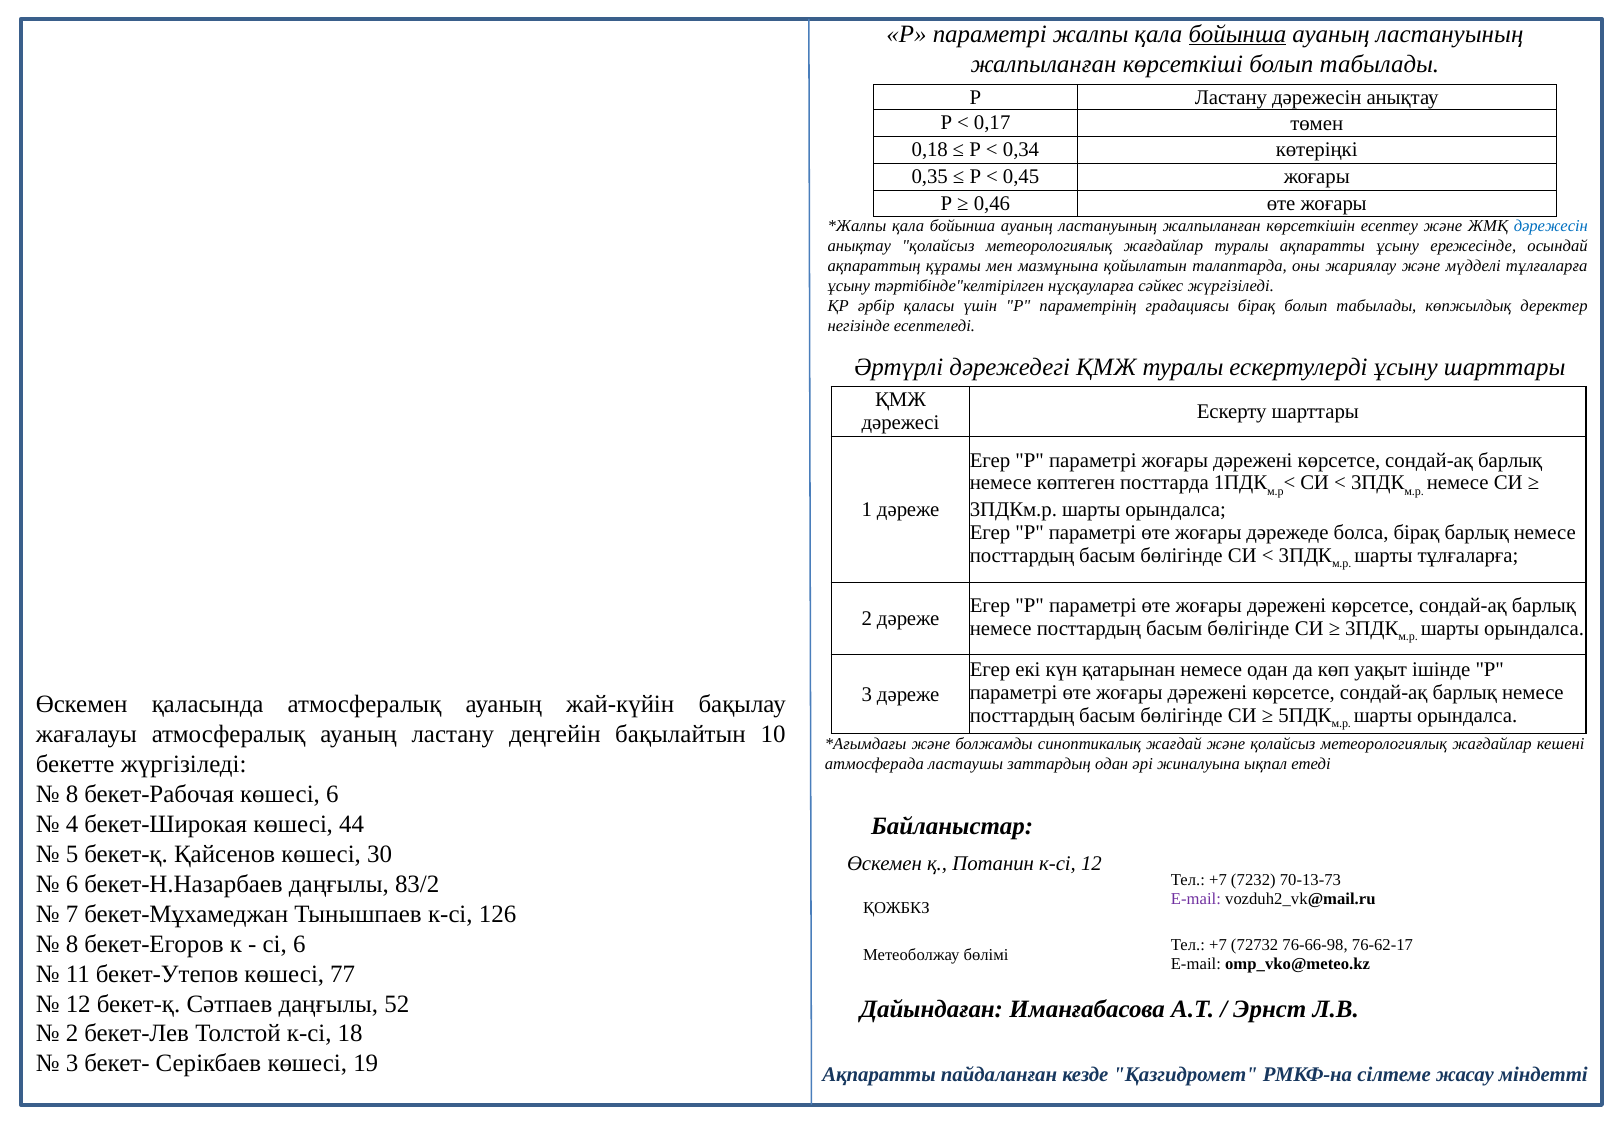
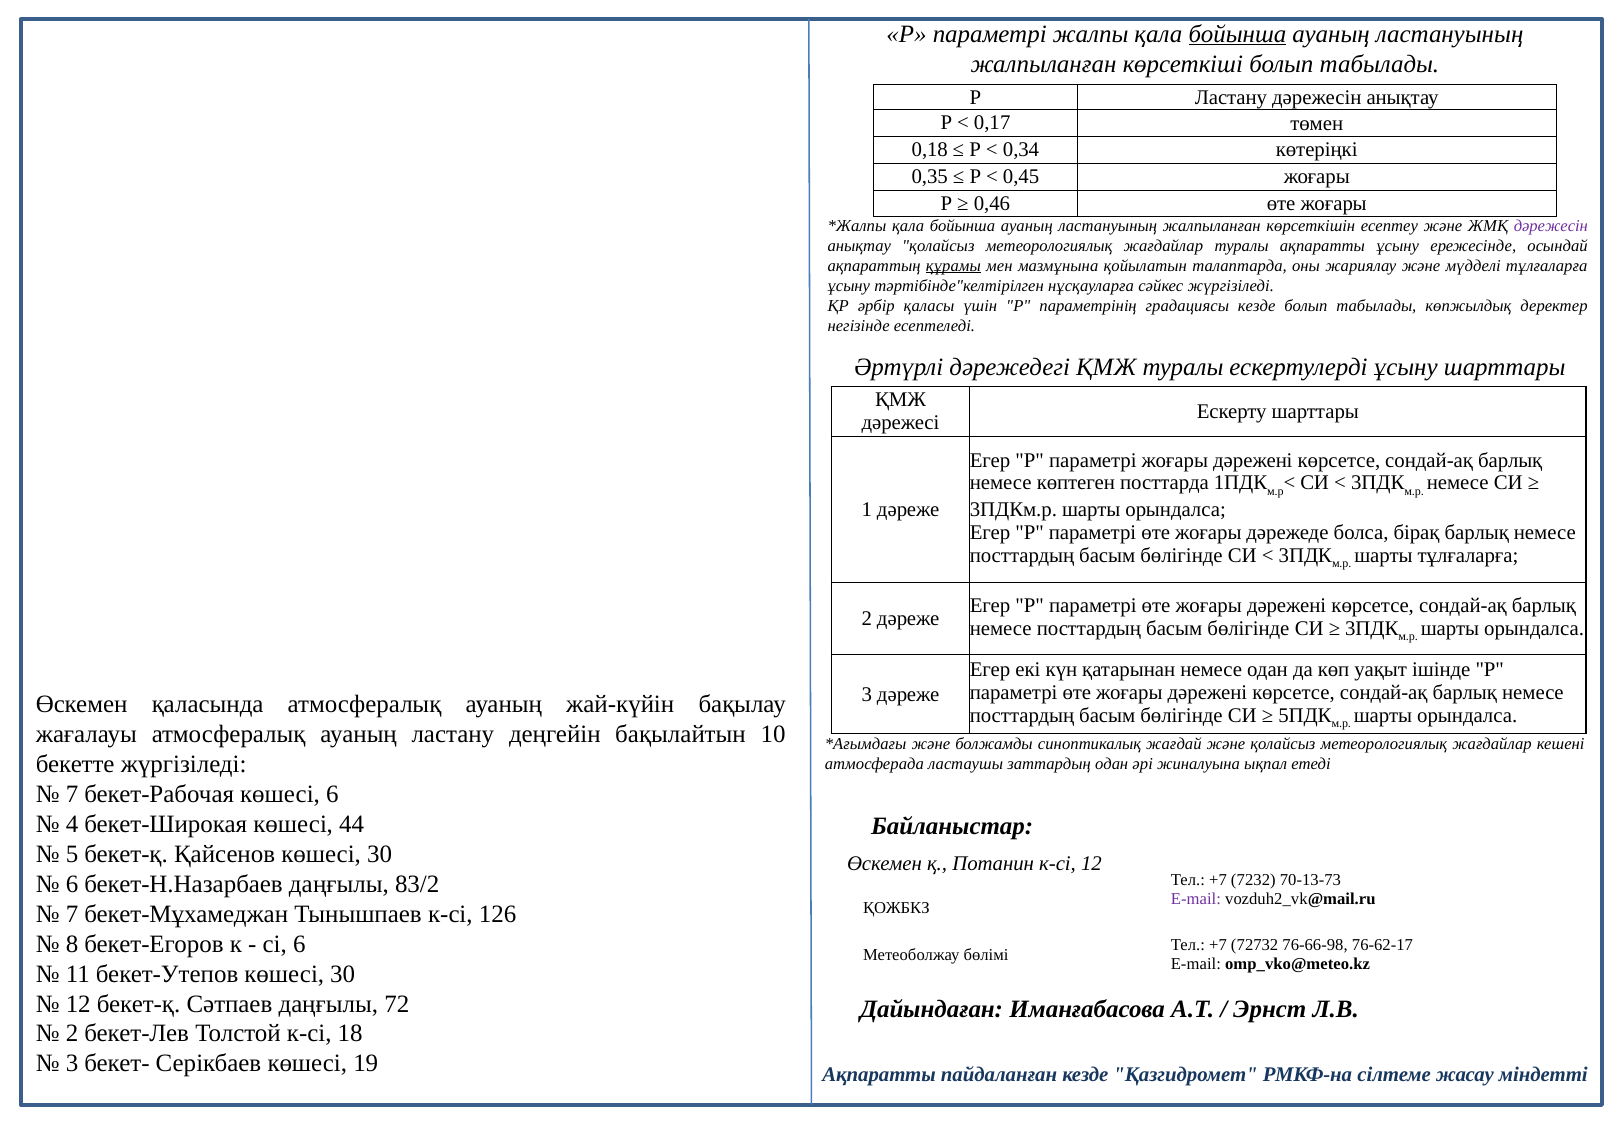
дәрежесін at (1551, 226) colour: blue -> purple
құрамы underline: none -> present
градациясы бірақ: бірақ -> кезде
8 at (72, 794): 8 -> 7
бекет-Утепов көшесі 77: 77 -> 30
52: 52 -> 72
